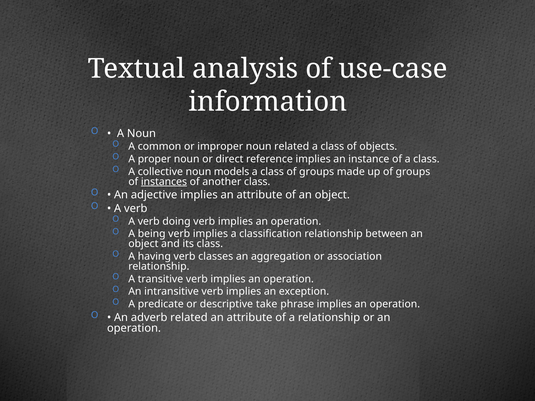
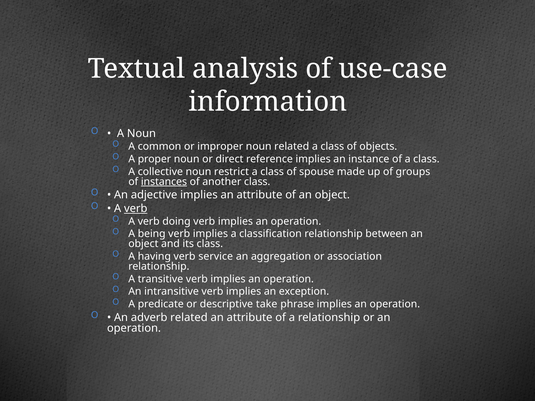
models: models -> restrict
class of groups: groups -> spouse
verb at (136, 209) underline: none -> present
classes: classes -> service
